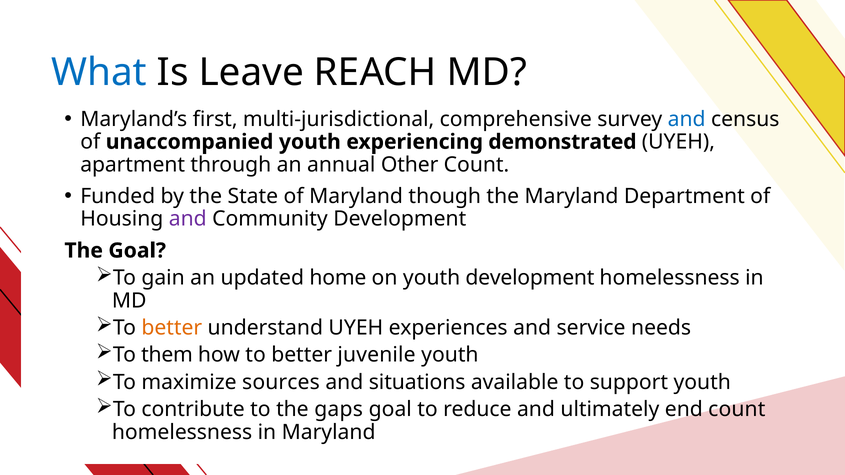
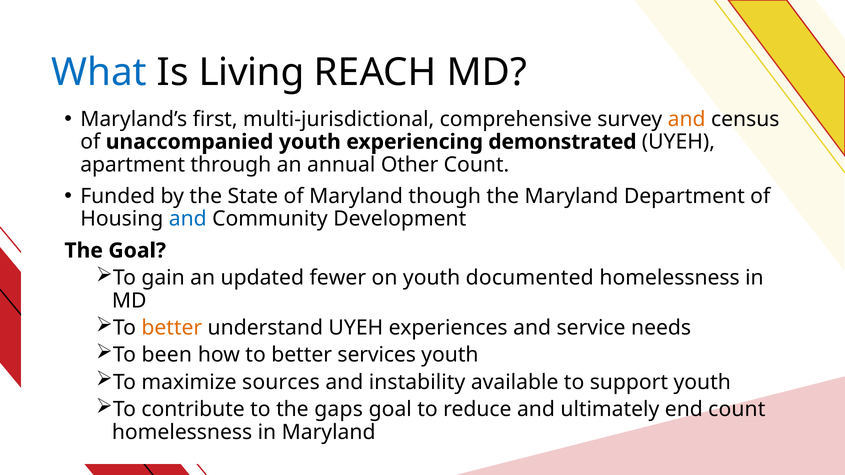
Leave: Leave -> Living
and at (687, 119) colour: blue -> orange
and at (188, 219) colour: purple -> blue
home: home -> fewer
youth development: development -> documented
them: them -> been
juvenile: juvenile -> services
situations: situations -> instability
